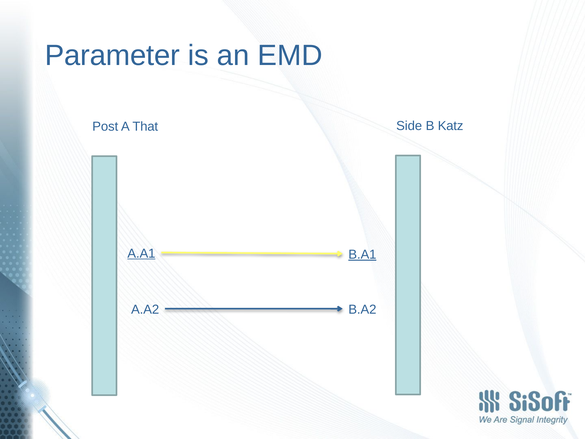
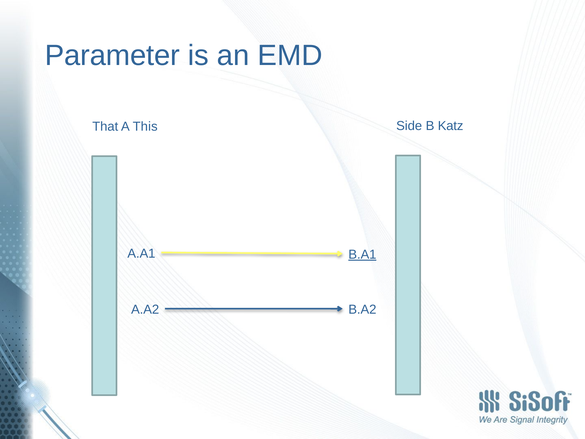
Post: Post -> That
That: That -> This
A.A1 underline: present -> none
